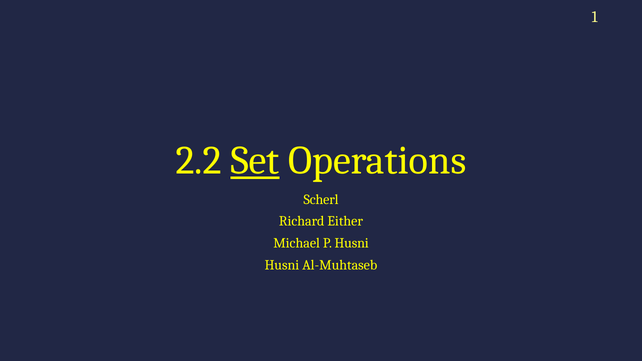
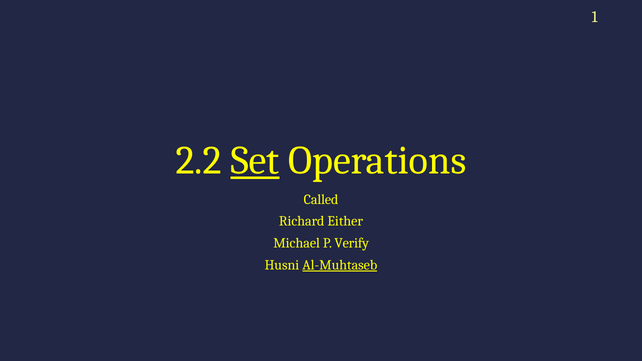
Scherl: Scherl -> Called
P Husni: Husni -> Verify
Al-Muhtaseb underline: none -> present
